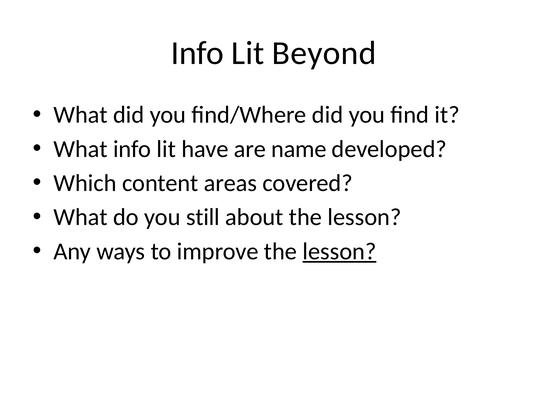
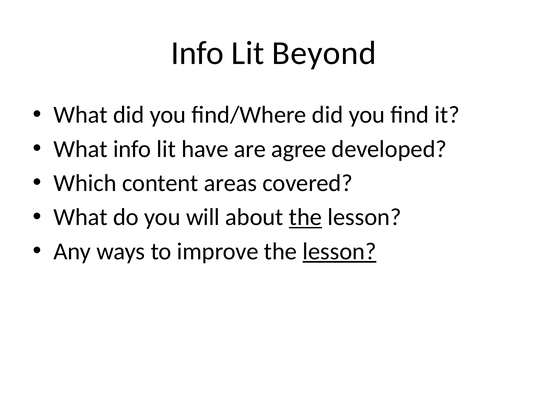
name: name -> agree
still: still -> will
the at (305, 217) underline: none -> present
